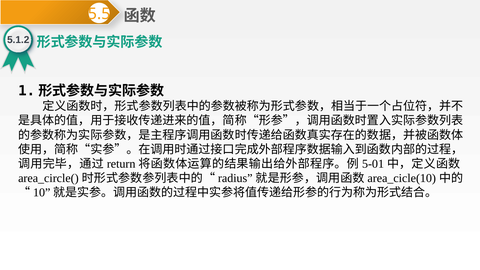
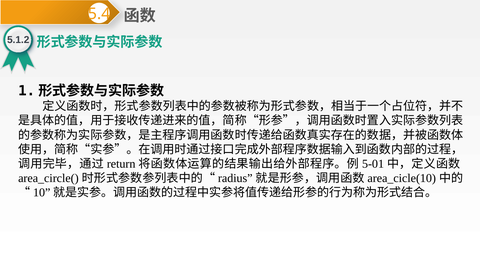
5.5: 5.5 -> 5.4
